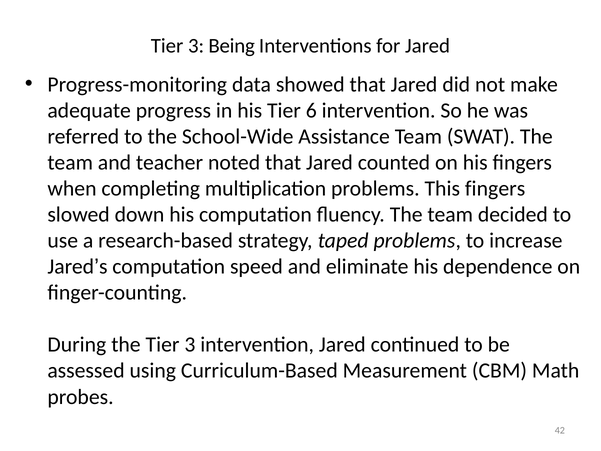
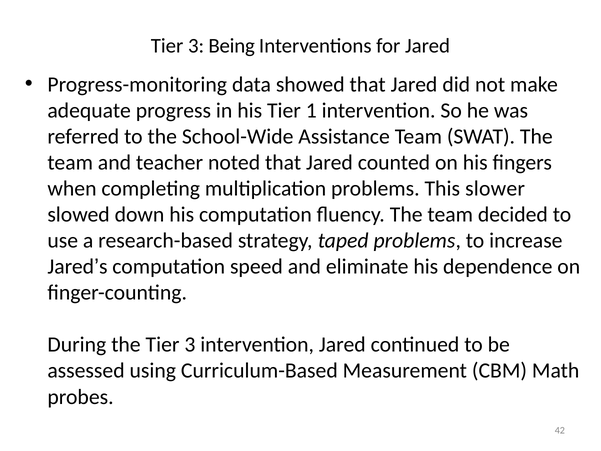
6: 6 -> 1
This fingers: fingers -> slower
